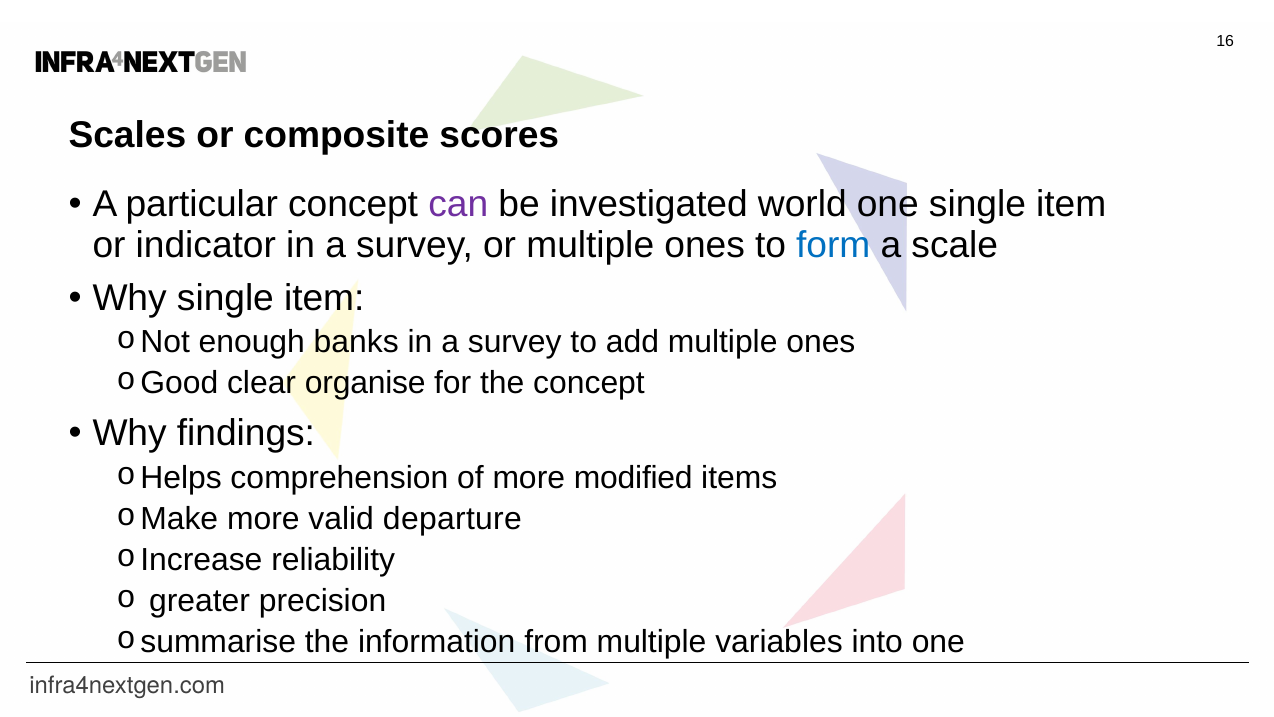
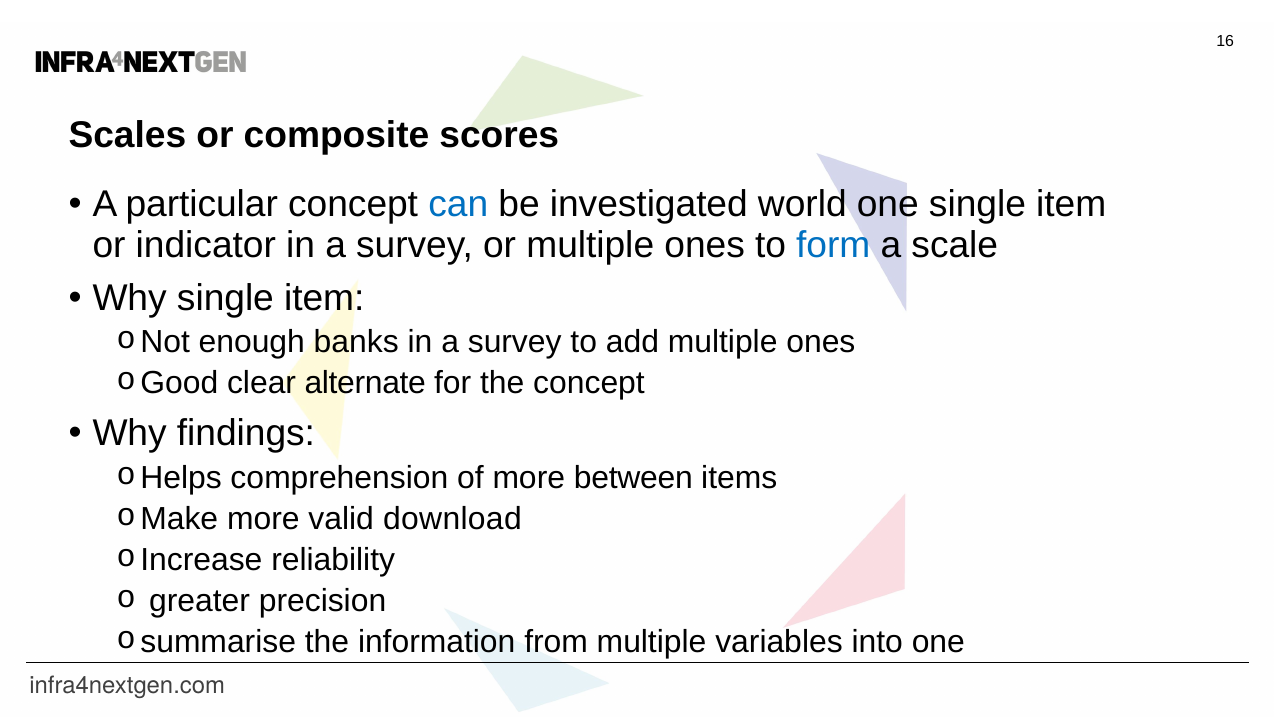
can colour: purple -> blue
organise: organise -> alternate
modified: modified -> between
departure: departure -> download
